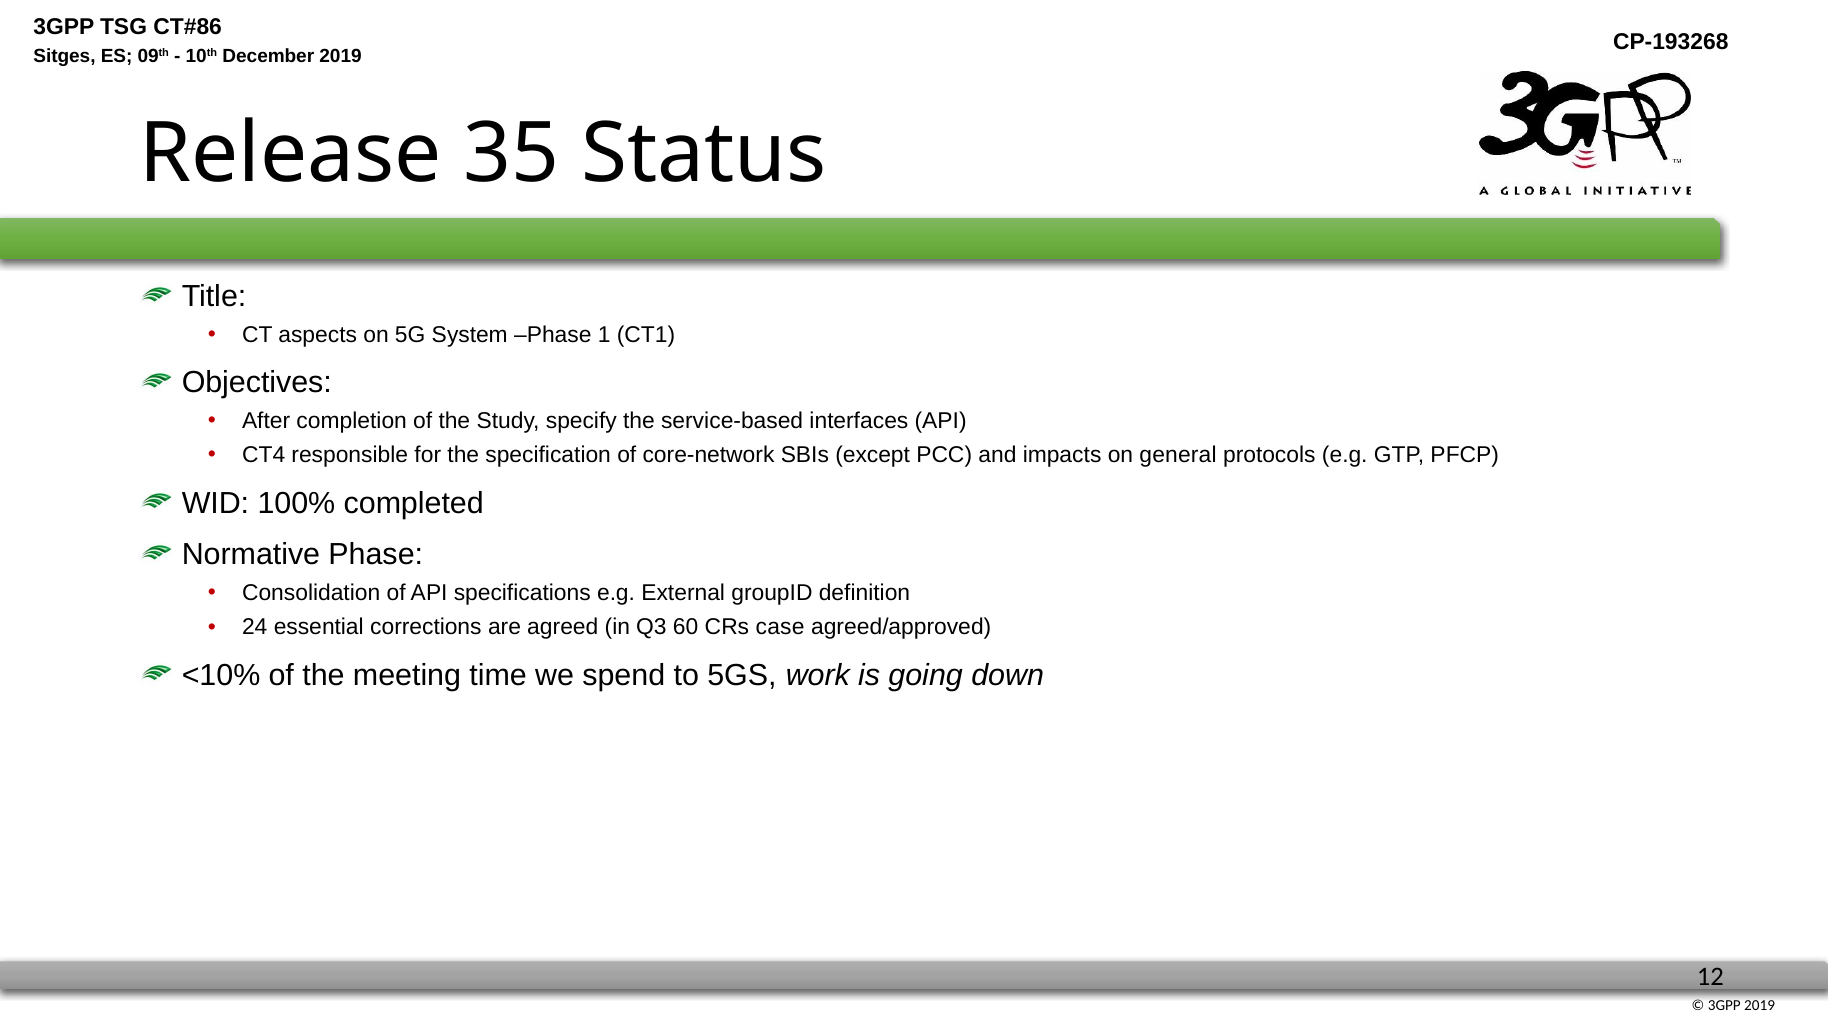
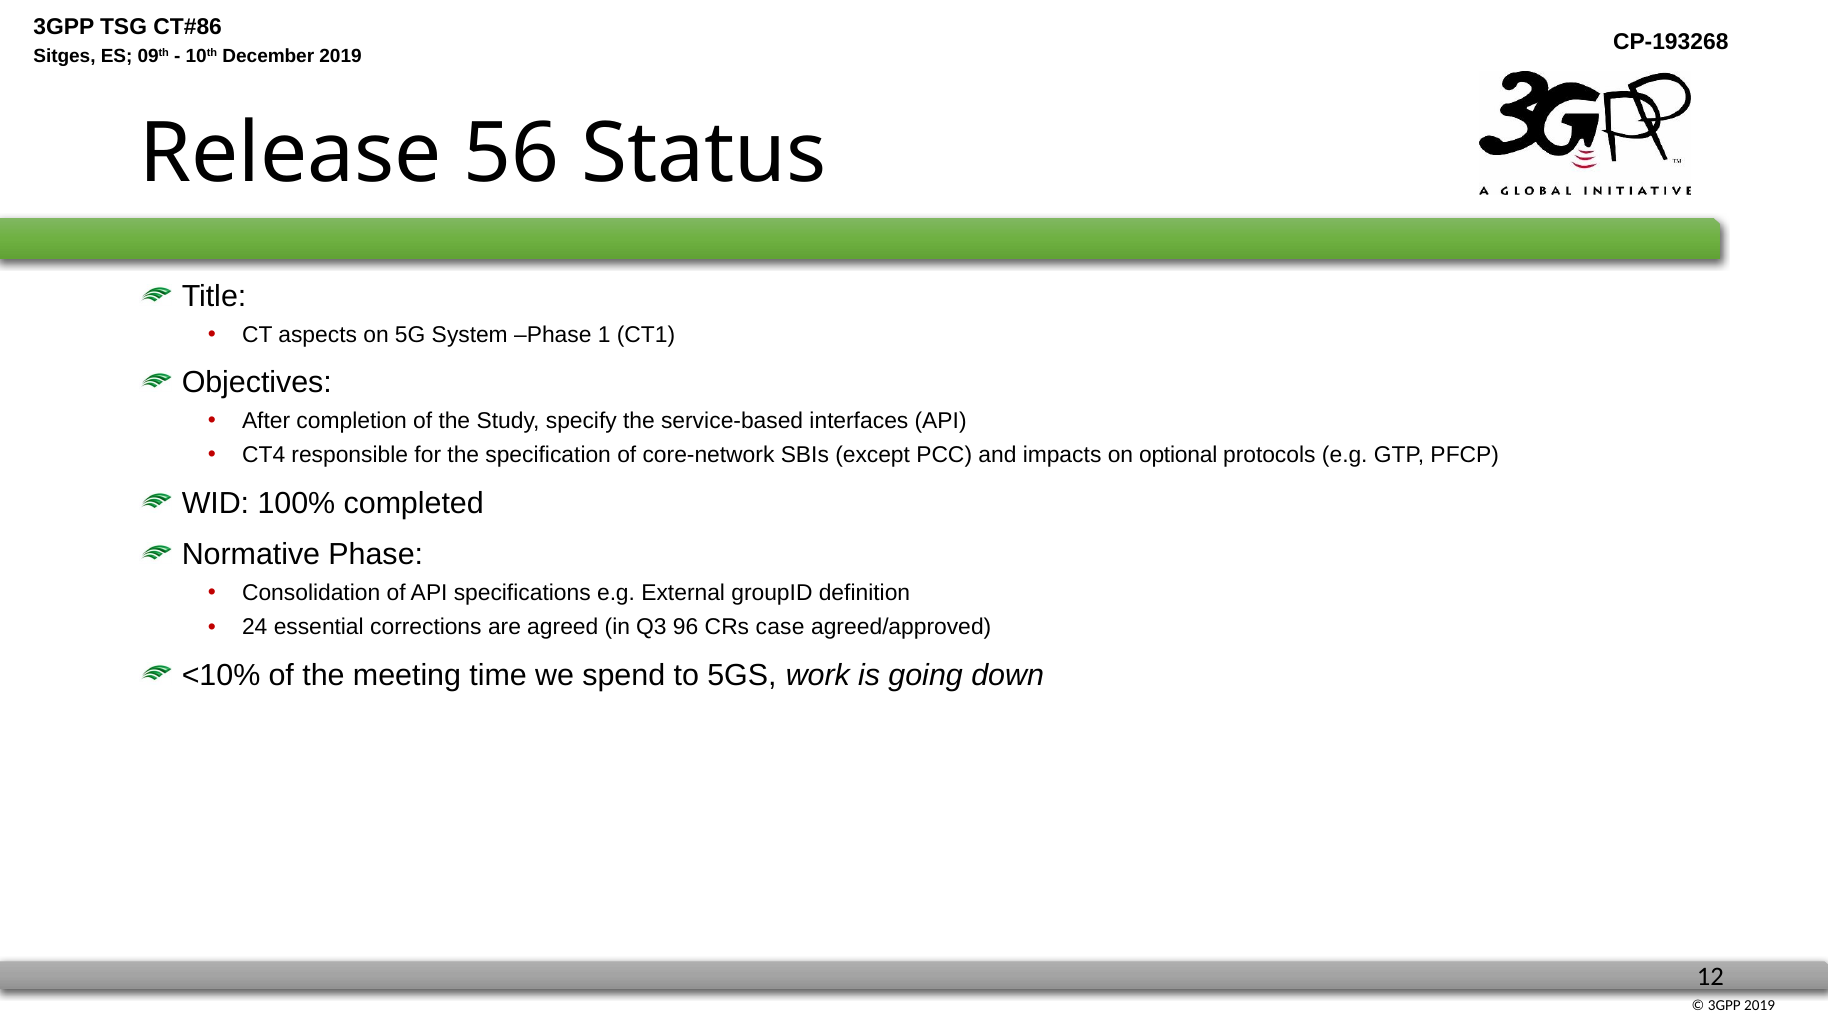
35: 35 -> 56
general: general -> optional
60: 60 -> 96
